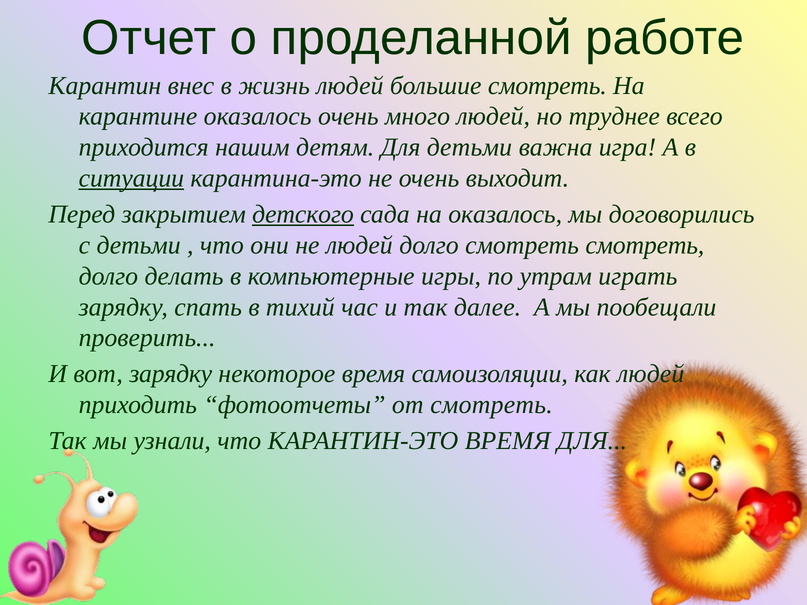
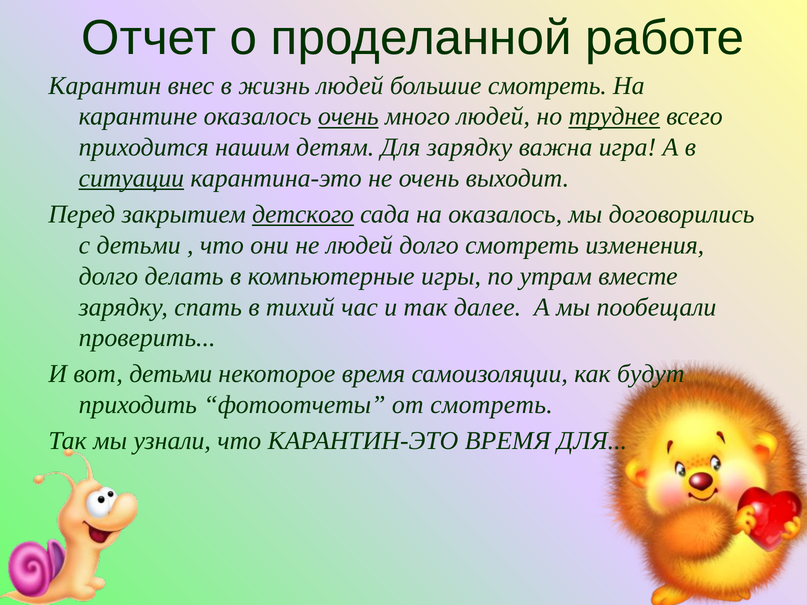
очень at (348, 117) underline: none -> present
труднее underline: none -> present
Для детьми: детьми -> зарядку
смотреть смотреть: смотреть -> изменения
играть: играть -> вместе
вот зарядку: зарядку -> детьми
как людей: людей -> будут
